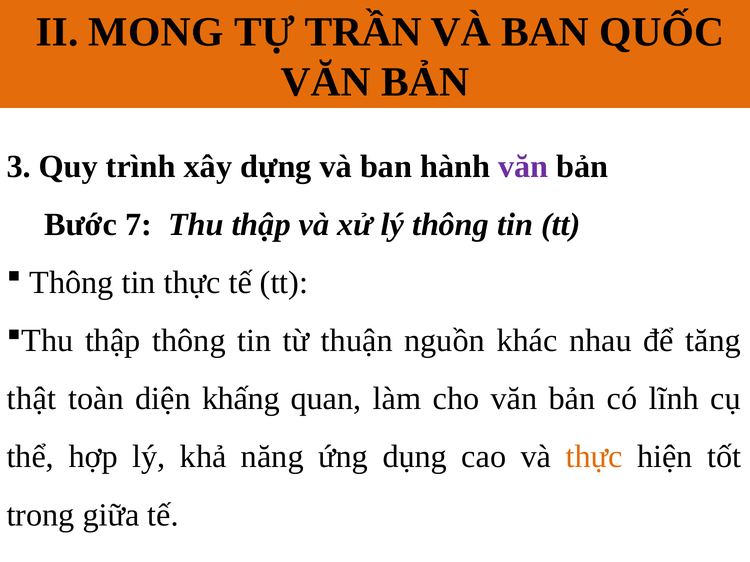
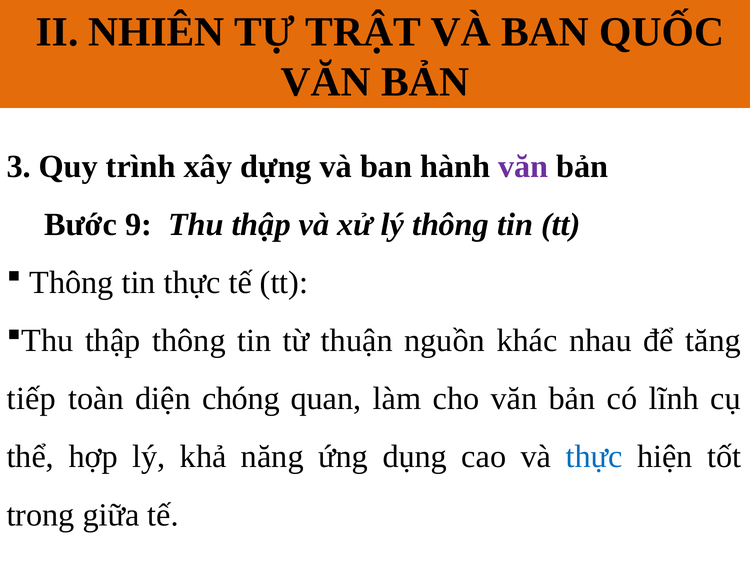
MONG: MONG -> NHIÊN
TRẦN: TRẦN -> TRẬT
7: 7 -> 9
thật: thật -> tiếp
khấng: khấng -> chóng
thực at (594, 457) colour: orange -> blue
